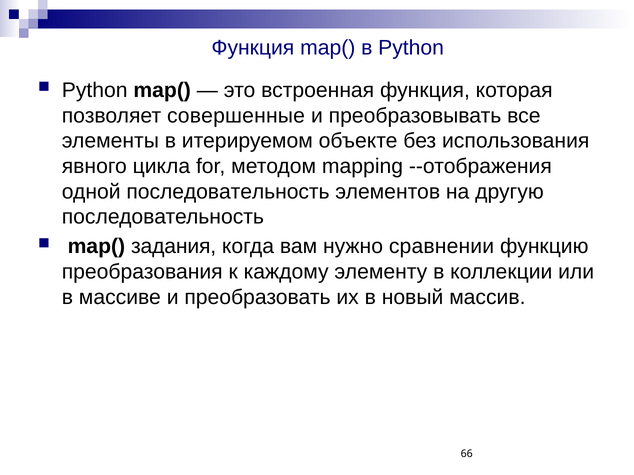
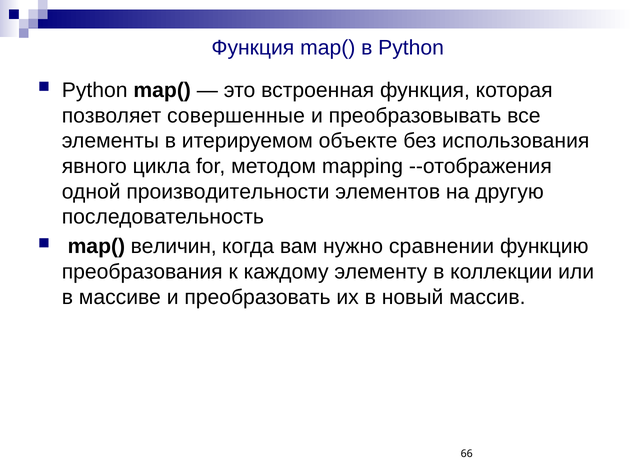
одной последовательность: последовательность -> производительности
задания: задания -> величин
